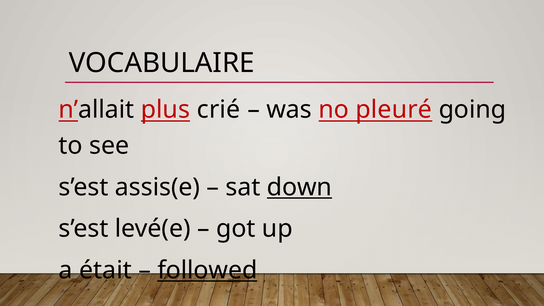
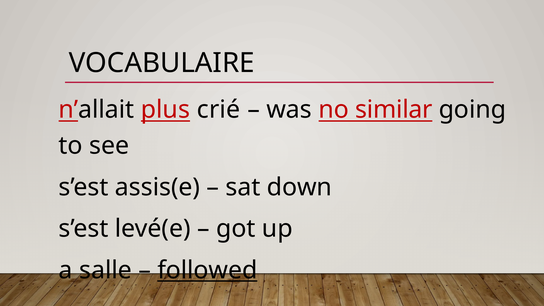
pleuré: pleuré -> similar
down underline: present -> none
était: était -> salle
